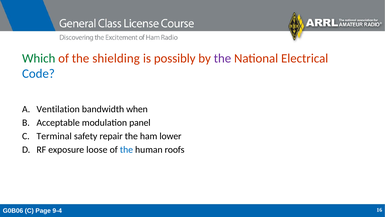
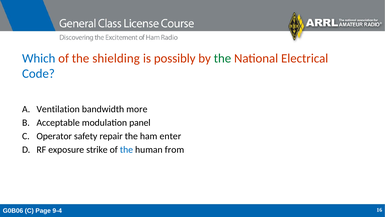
Which colour: green -> blue
the at (222, 58) colour: purple -> green
when: when -> more
Terminal: Terminal -> Operator
lower: lower -> enter
loose: loose -> strike
roofs: roofs -> from
